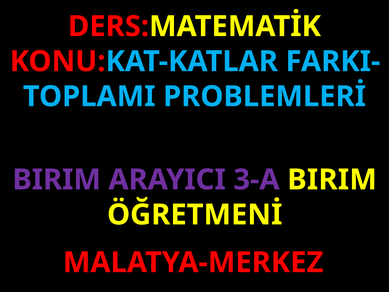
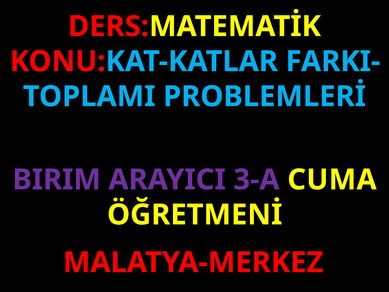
3-A BIRIM: BIRIM -> CUMA
